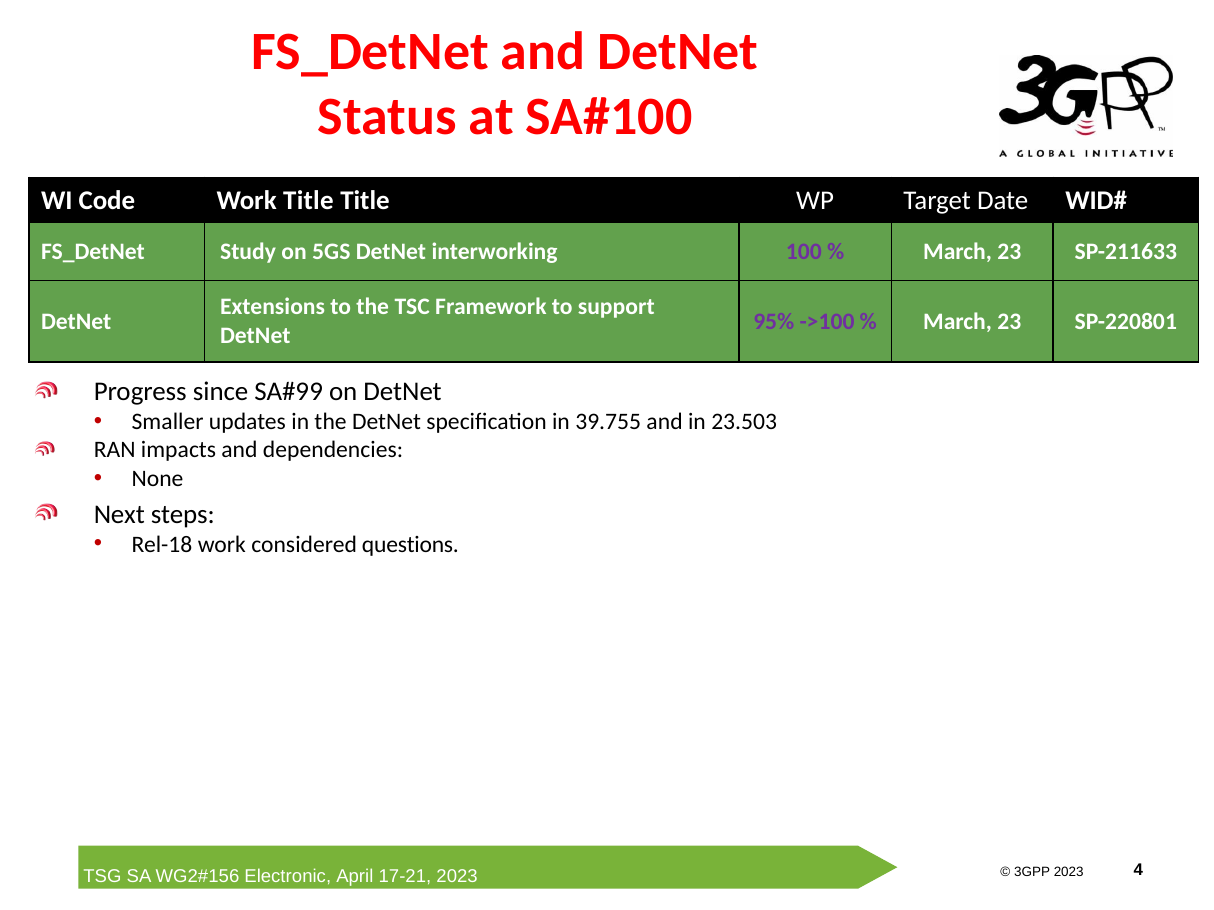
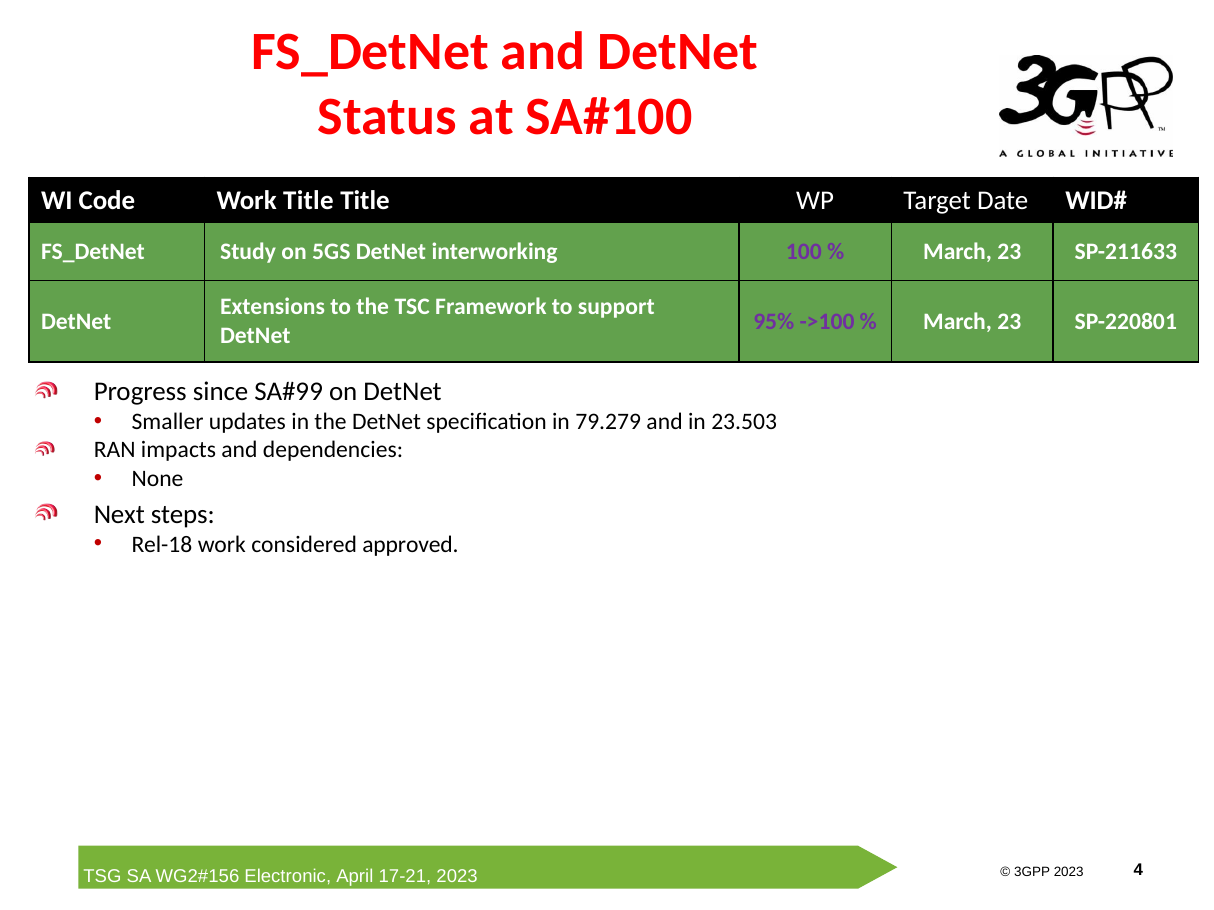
39.755: 39.755 -> 79.279
questions: questions -> approved
